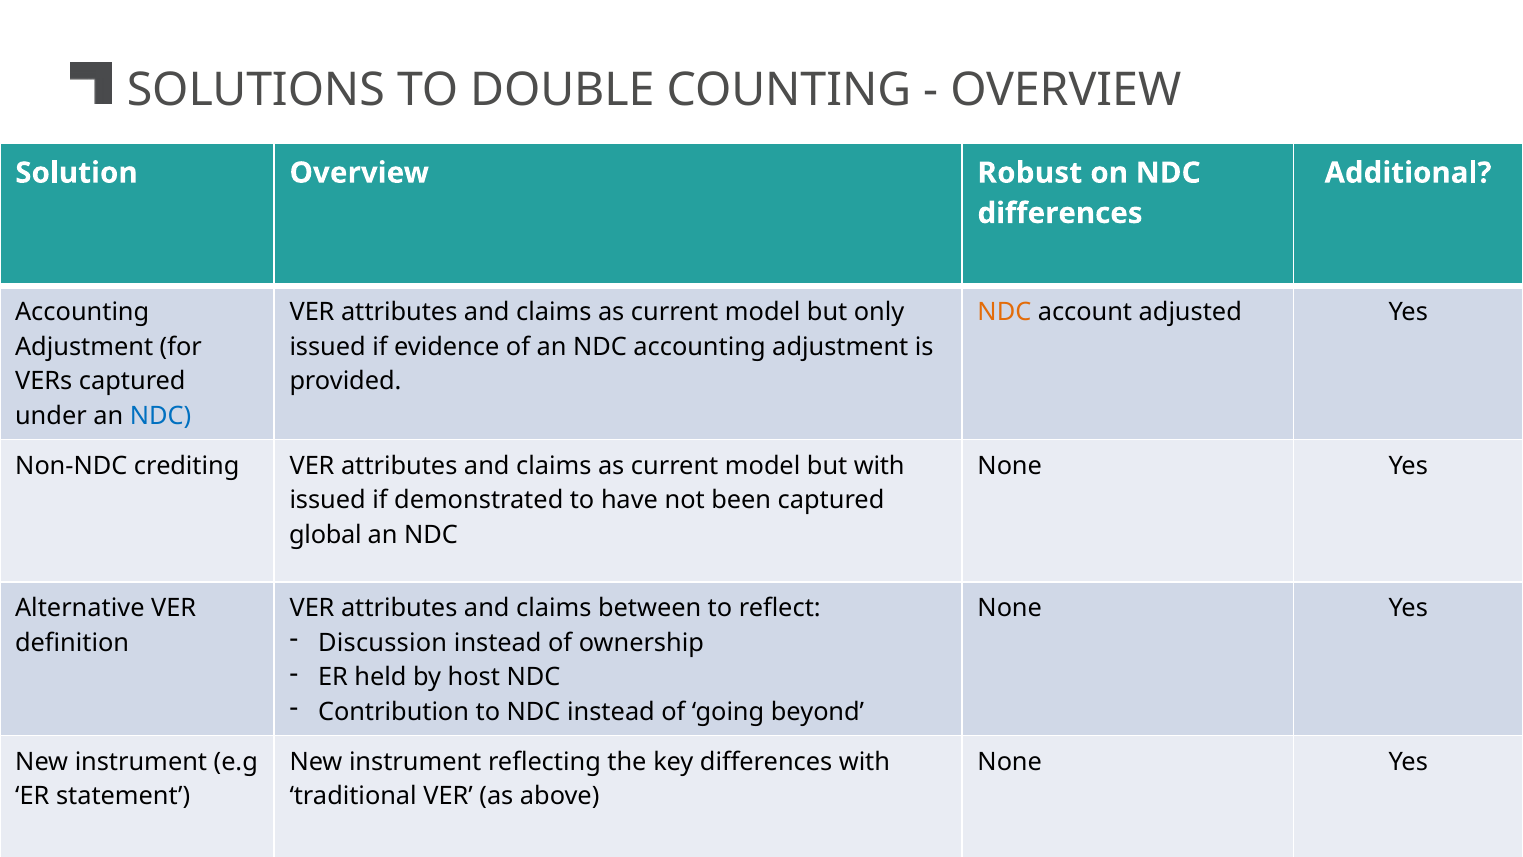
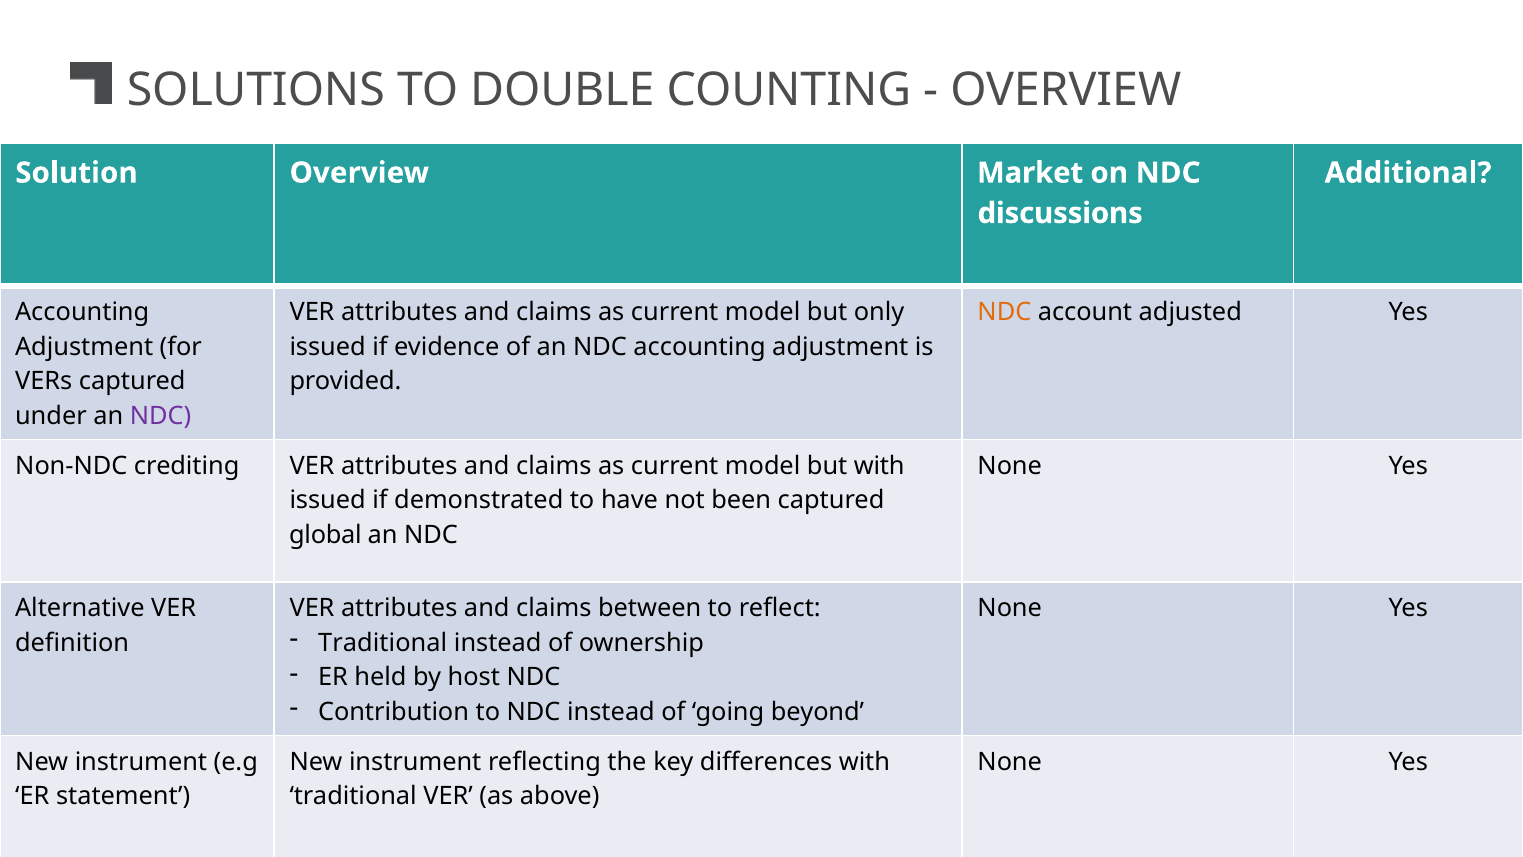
Robust: Robust -> Market
differences at (1060, 213): differences -> discussions
NDC at (160, 416) colour: blue -> purple
Discussion at (383, 643): Discussion -> Traditional
